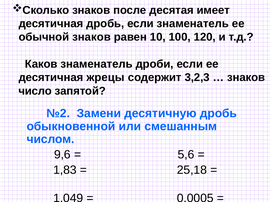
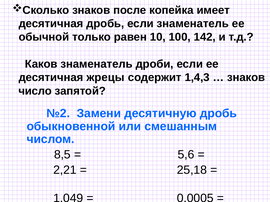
десятая: десятая -> копейка
обычной знаков: знаков -> только
120: 120 -> 142
3,2,3: 3,2,3 -> 1,4,3
9,6: 9,6 -> 8,5
1,83: 1,83 -> 2,21
